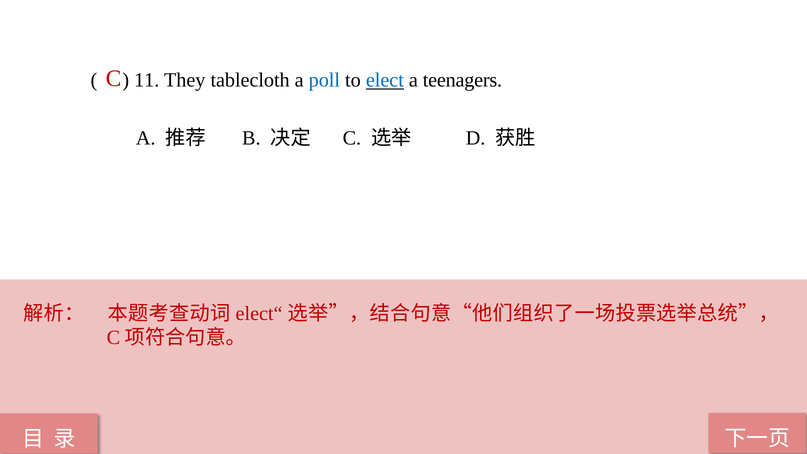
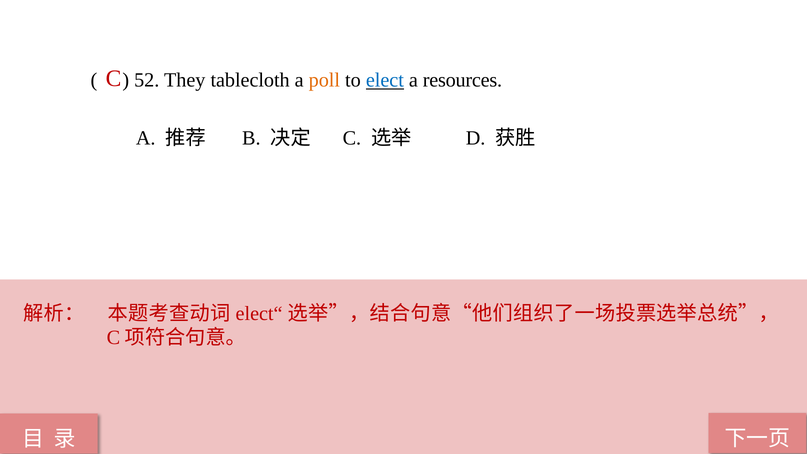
11: 11 -> 52
poll colour: blue -> orange
teenagers: teenagers -> resources
